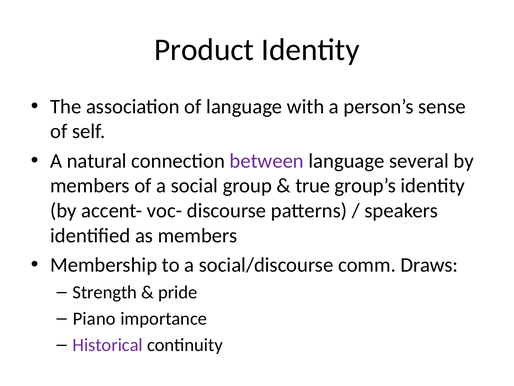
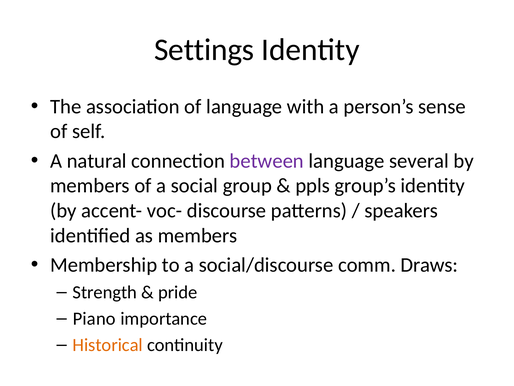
Product: Product -> Settings
true: true -> ppls
Historical colour: purple -> orange
